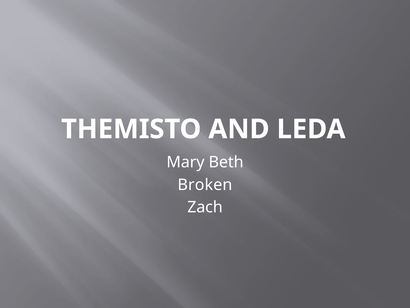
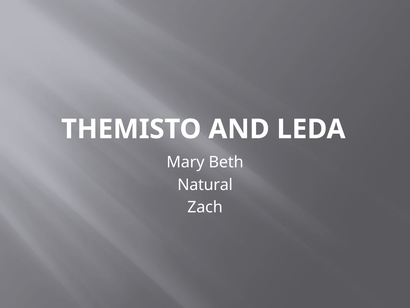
Broken: Broken -> Natural
